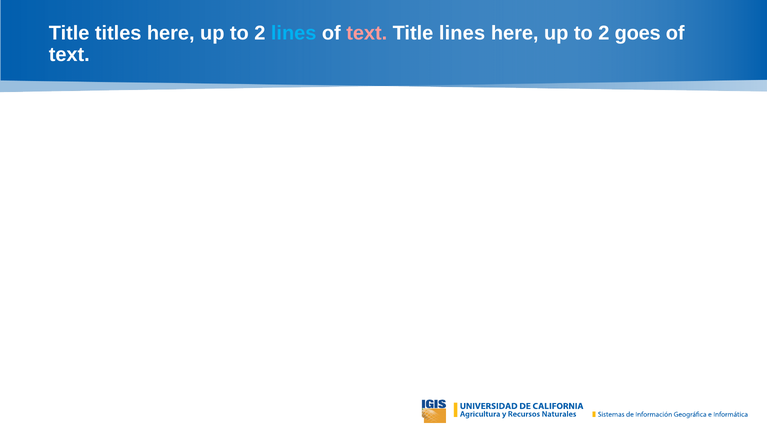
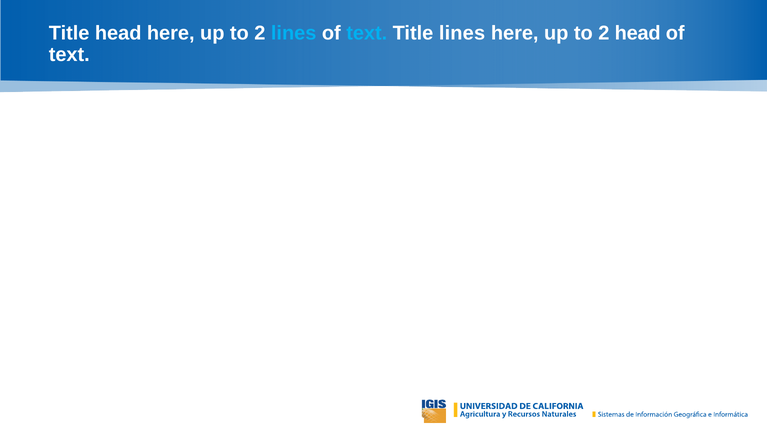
Title titles: titles -> head
text at (367, 33) colour: pink -> light blue
2 goes: goes -> head
